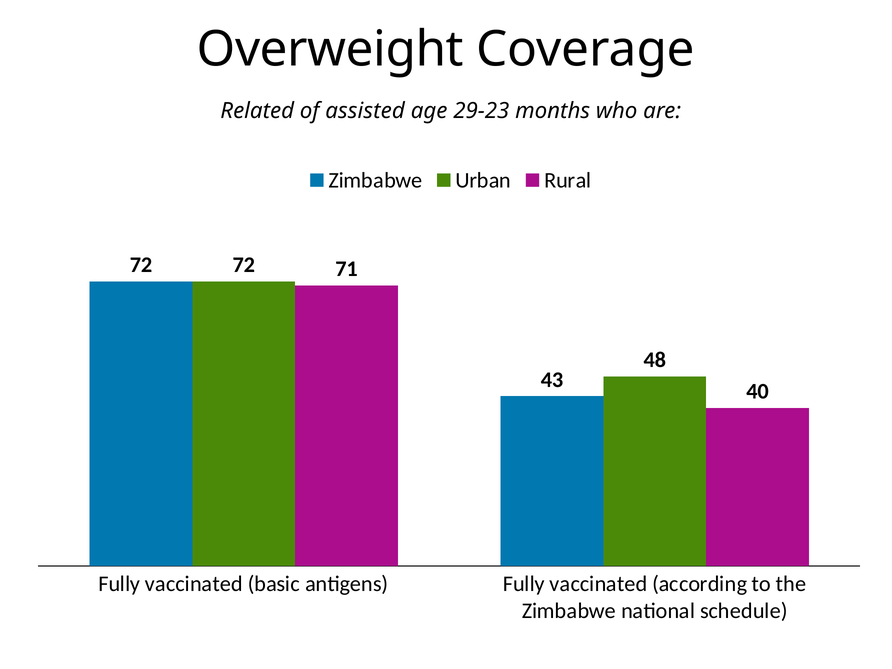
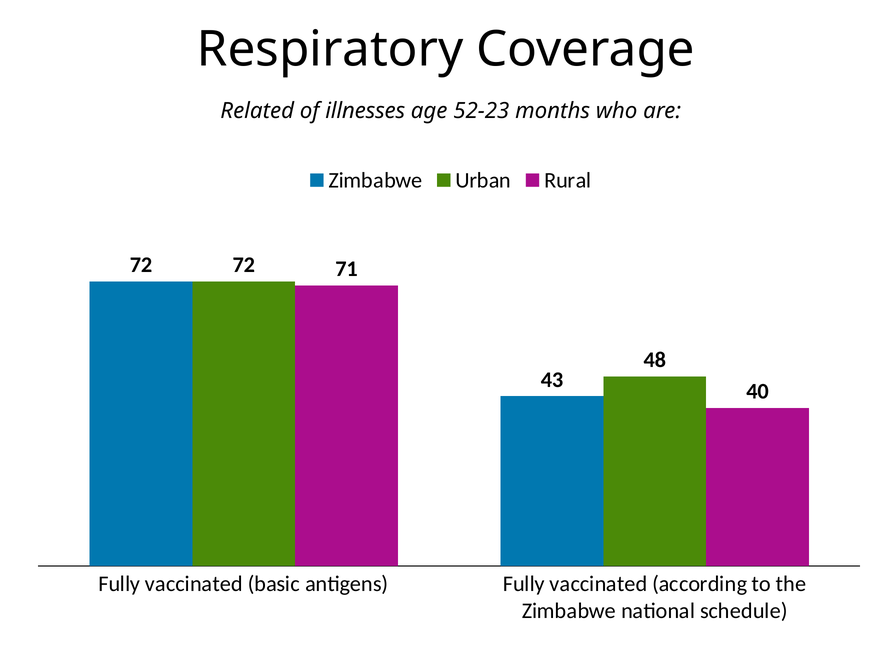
Overweight: Overweight -> Respiratory
assisted: assisted -> illnesses
29-23: 29-23 -> 52-23
